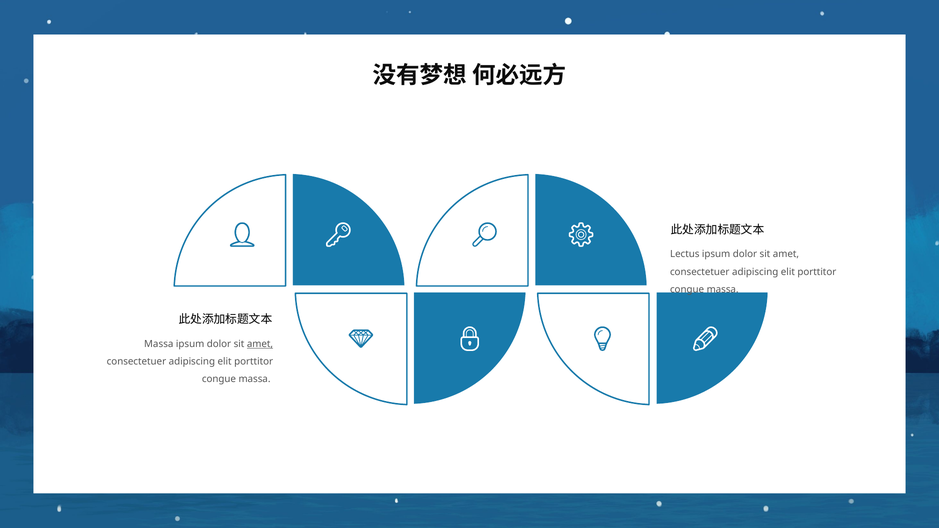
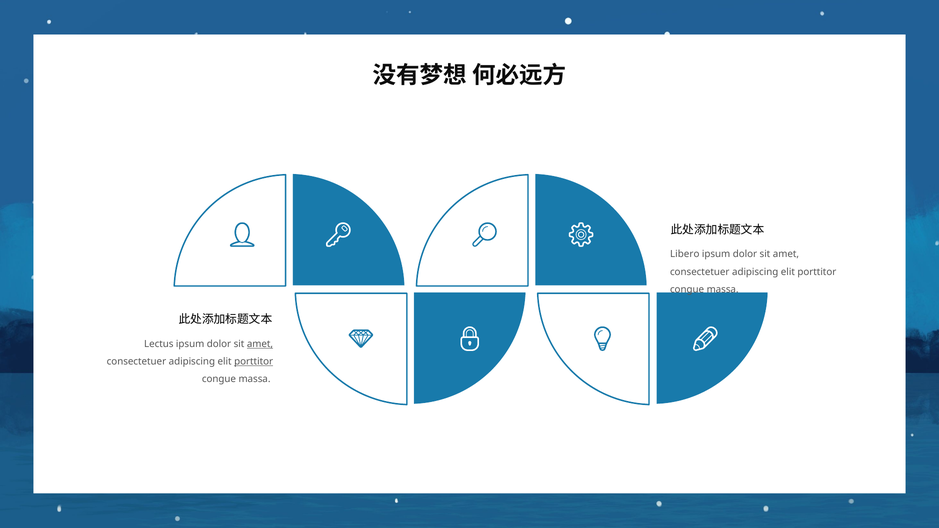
Lectus: Lectus -> Libero
Massa at (159, 344): Massa -> Lectus
porttitor at (254, 362) underline: none -> present
